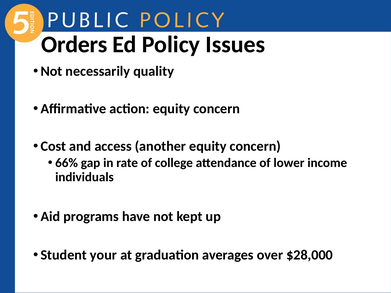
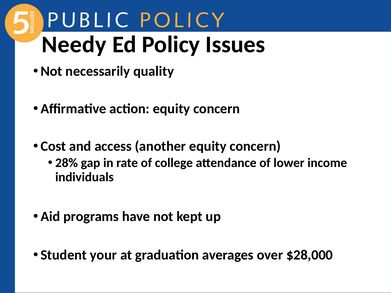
Orders: Orders -> Needy
66%: 66% -> 28%
